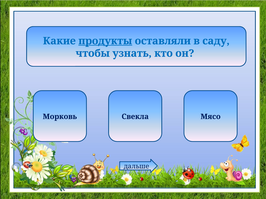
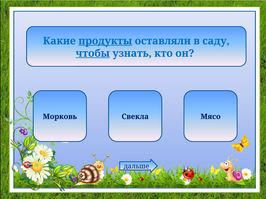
чтобы underline: none -> present
